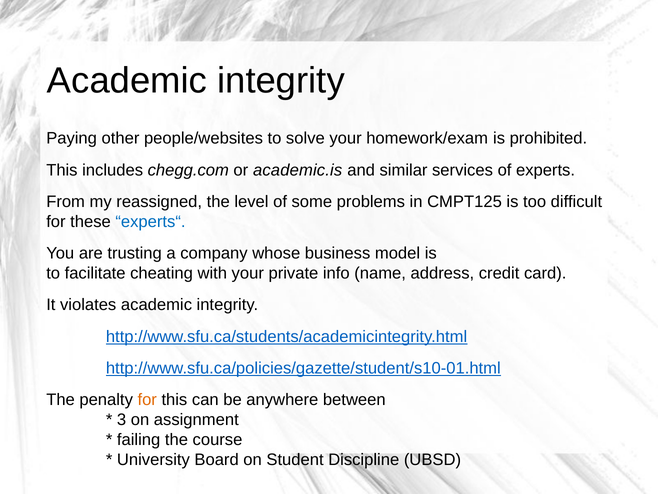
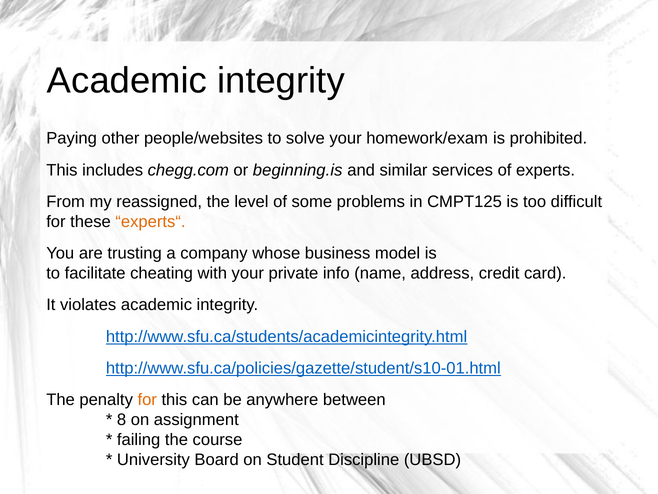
academic.is: academic.is -> beginning.is
experts“ colour: blue -> orange
3: 3 -> 8
